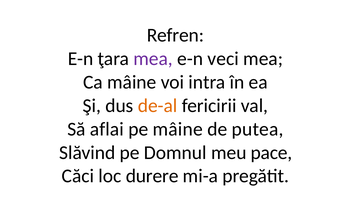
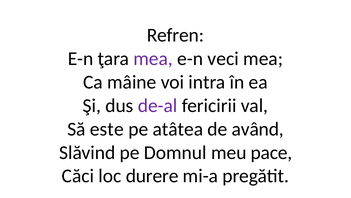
de-al colour: orange -> purple
aflai: aflai -> este
pe mâine: mâine -> atâtea
putea: putea -> având
